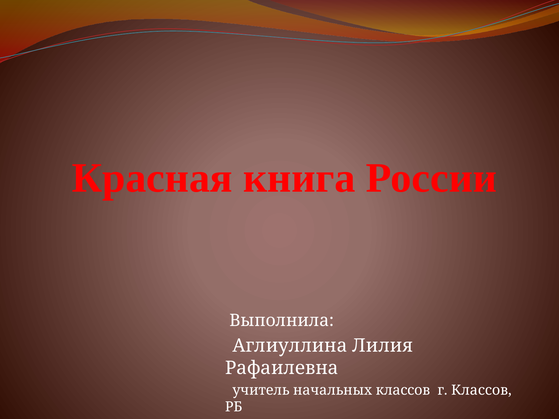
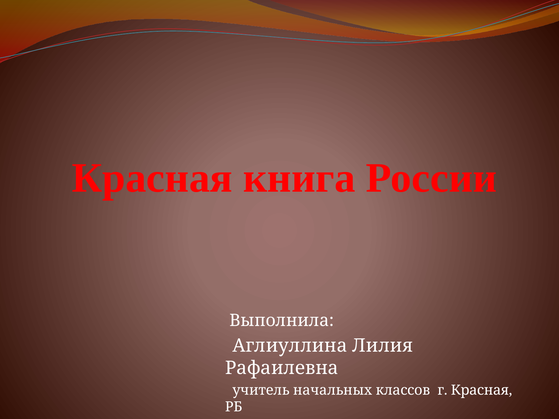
г Классов: Классов -> Красная
